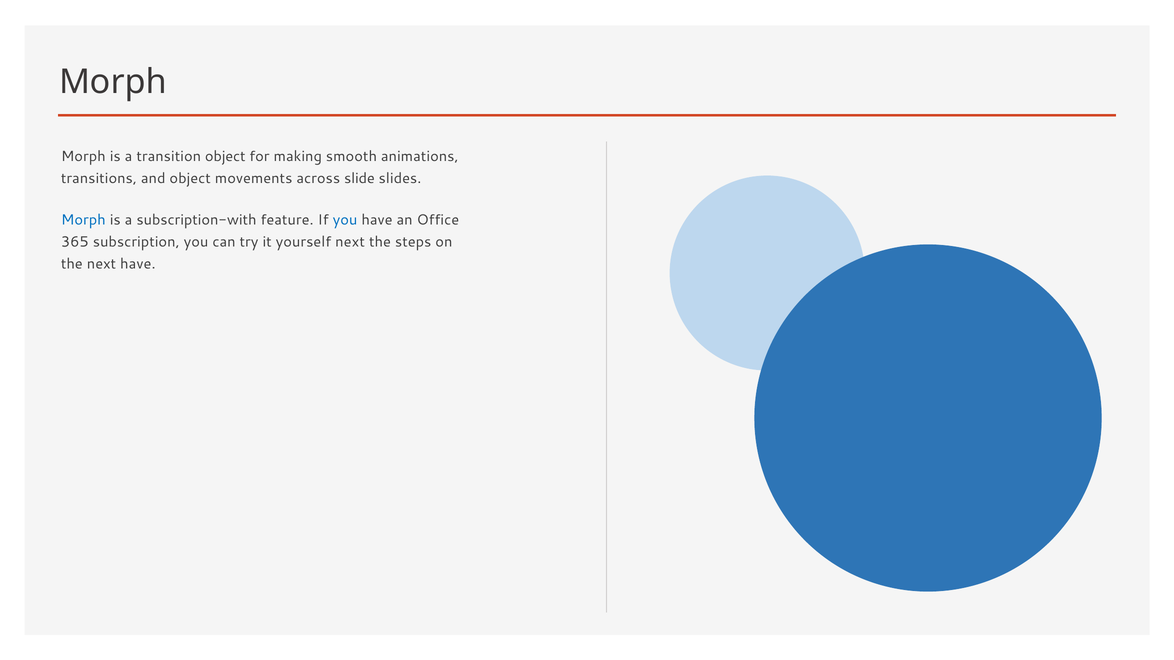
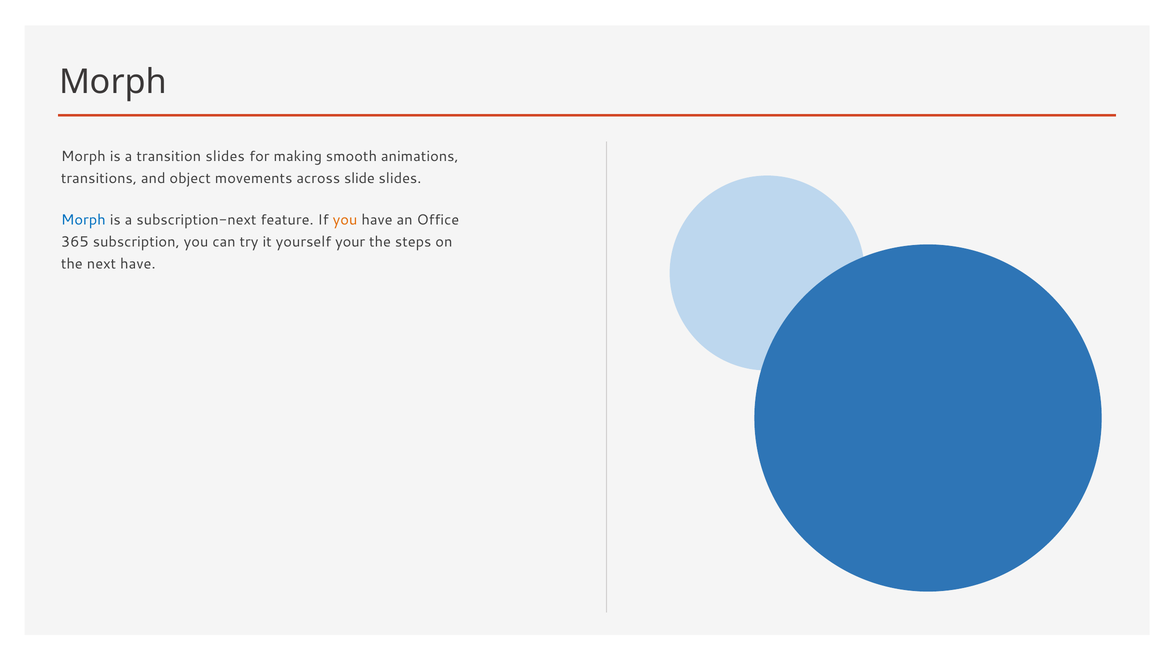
transition object: object -> slides
subscription-with: subscription-with -> subscription-next
you at (345, 220) colour: blue -> orange
yourself next: next -> your
